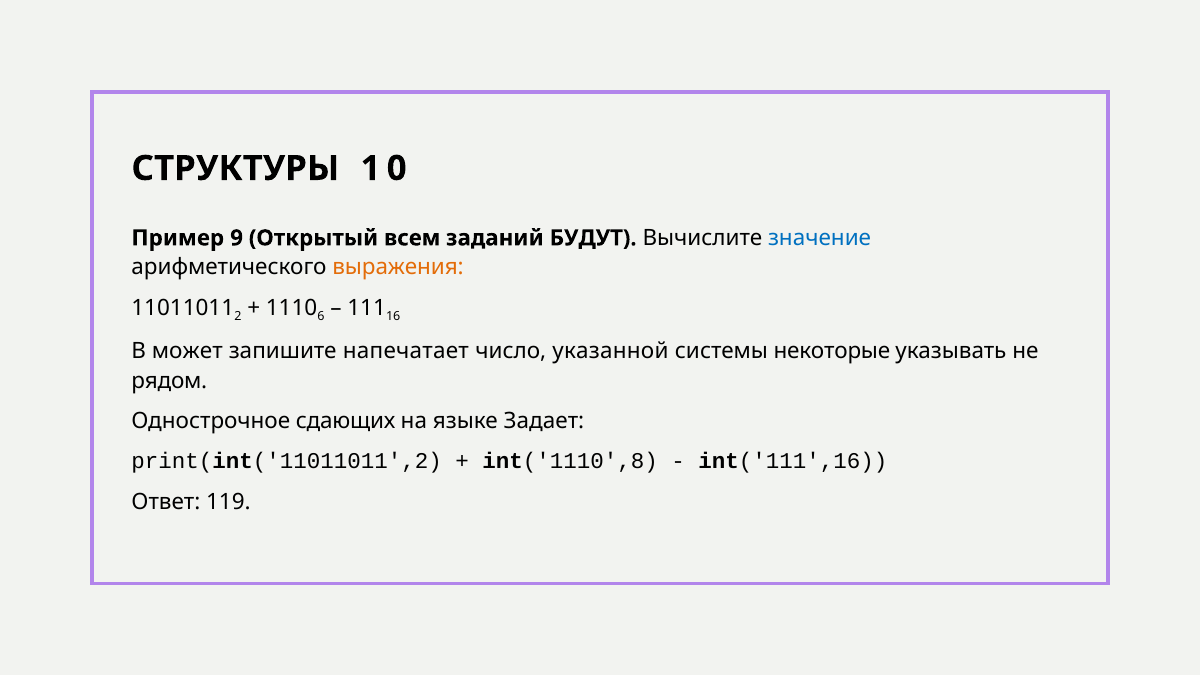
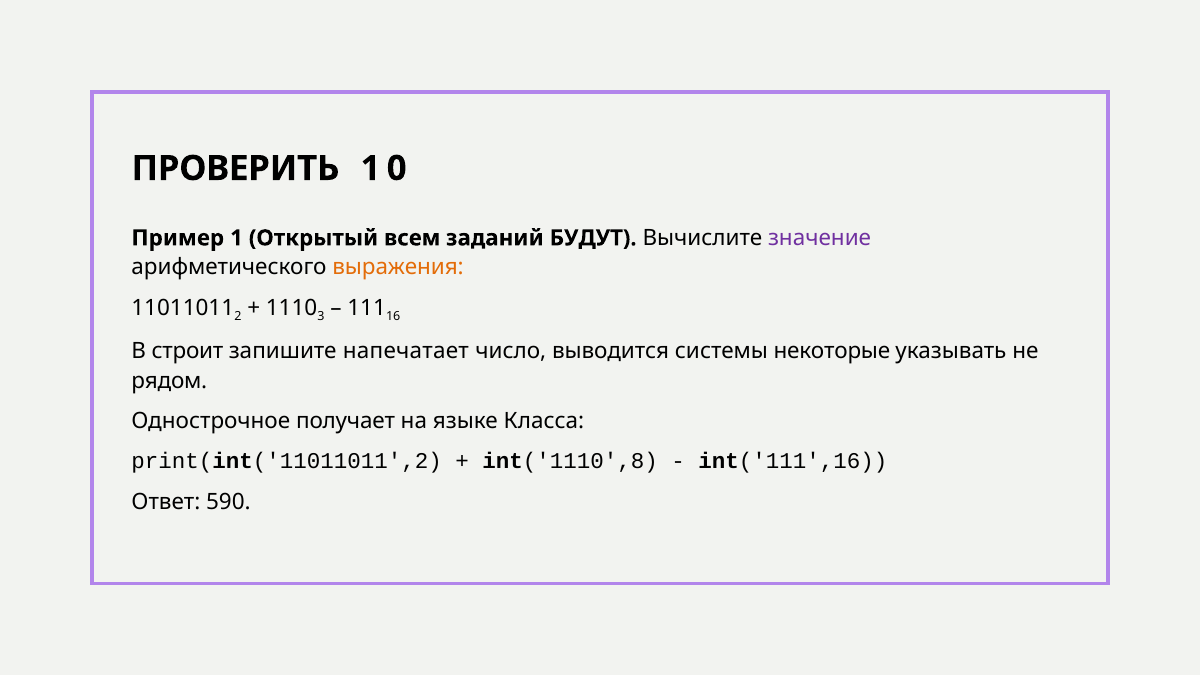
СТРУКТУРЫ: СТРУКТУРЫ -> ПРОВЕРИТЬ
9: 9 -> 1
значение colour: blue -> purple
6: 6 -> 3
может: может -> строит
указанной: указанной -> выводится
сдающих: сдающих -> получает
Задает: Задает -> Класса
119: 119 -> 590
